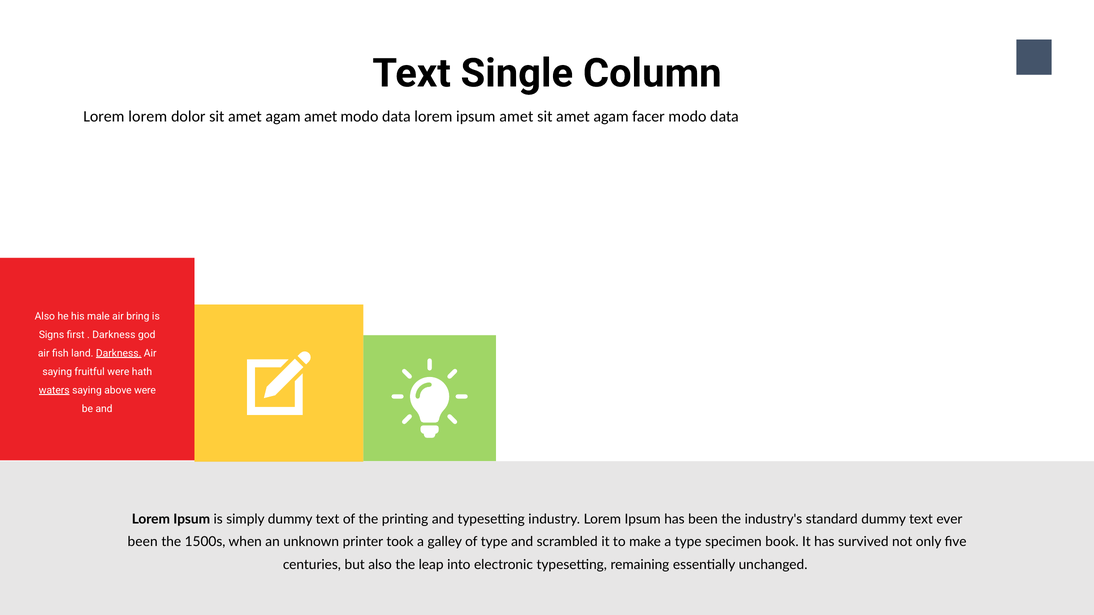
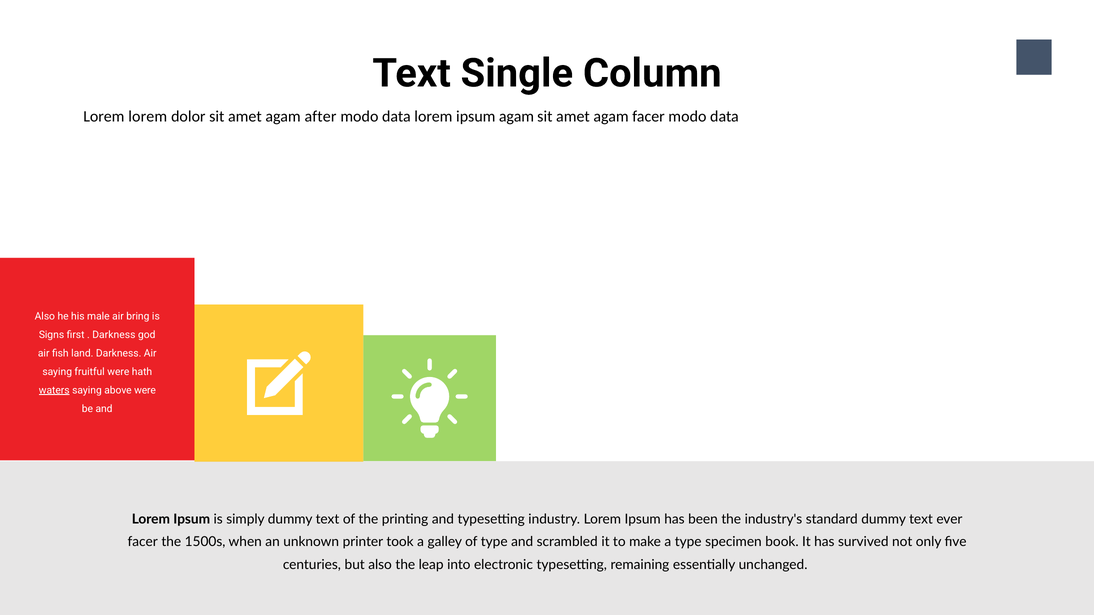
agam amet: amet -> after
ipsum amet: amet -> agam
Darkness at (119, 353) underline: present -> none
been at (143, 542): been -> facer
